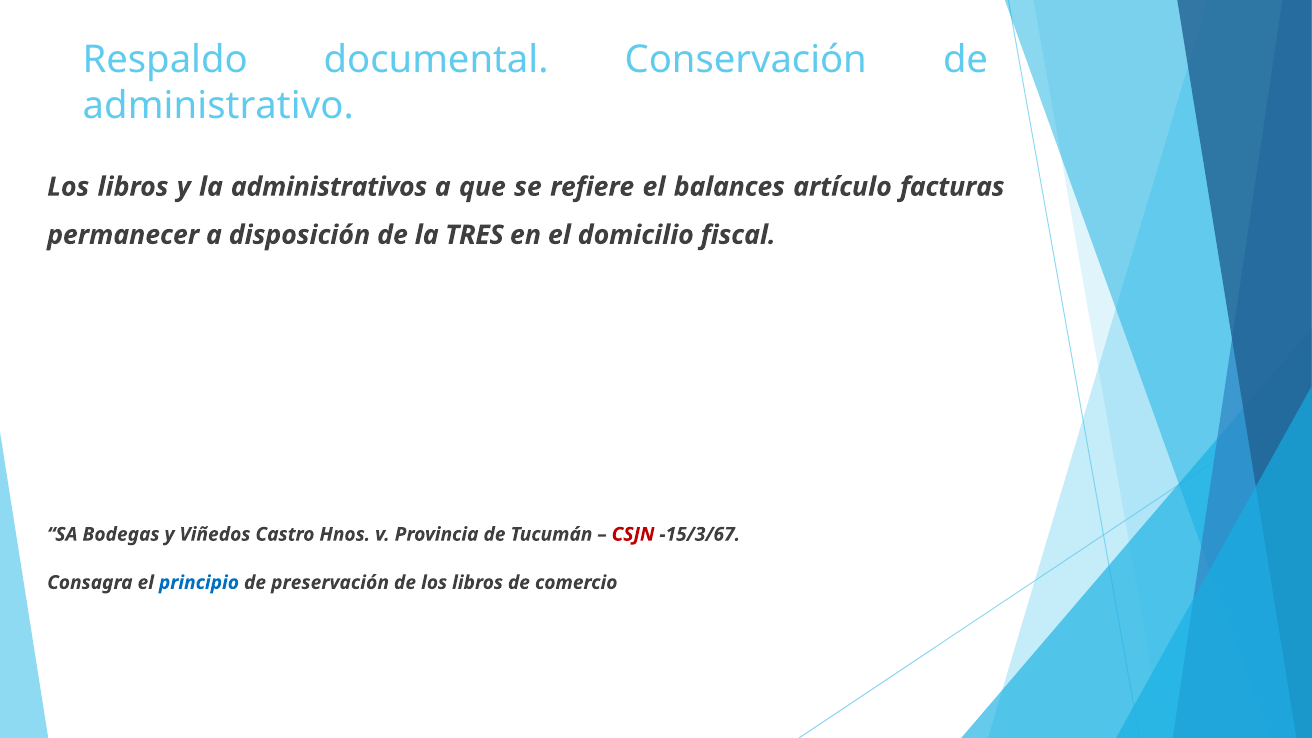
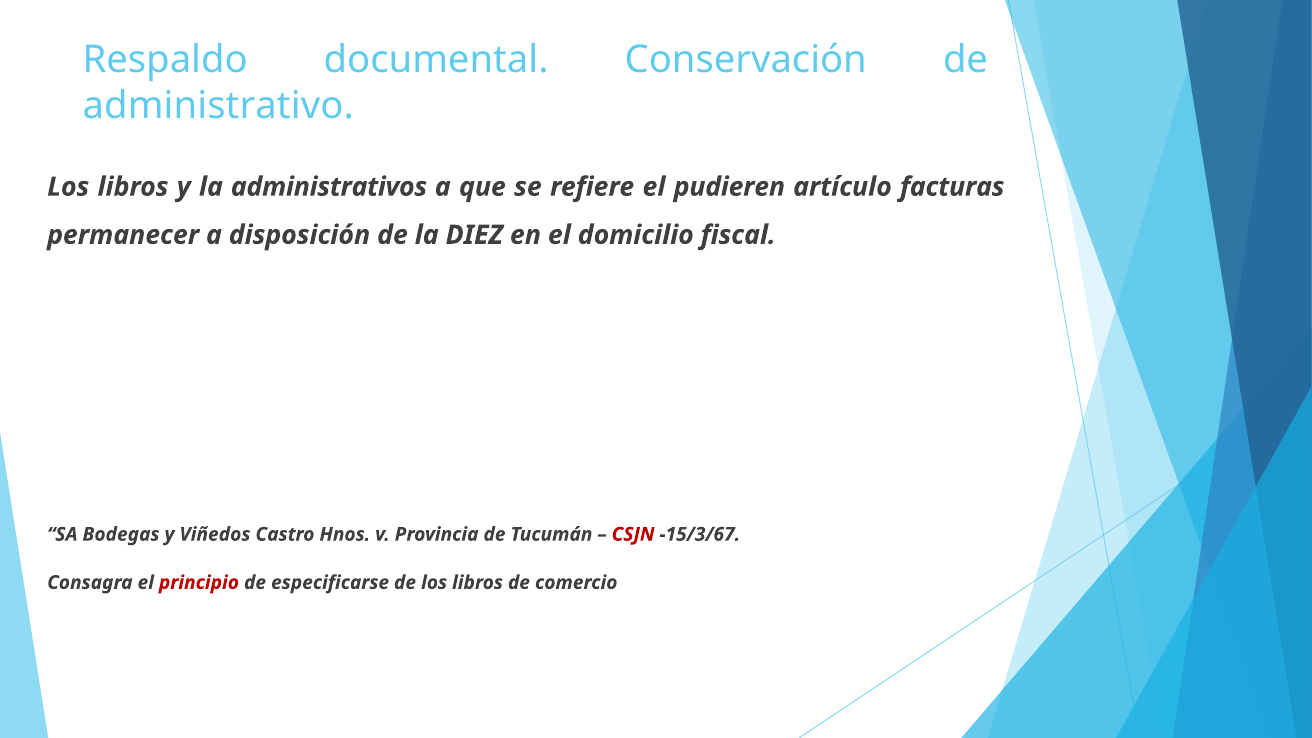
balances: balances -> pudieren
TRES: TRES -> DIEZ
principio colour: blue -> red
preservación: preservación -> especificarse
